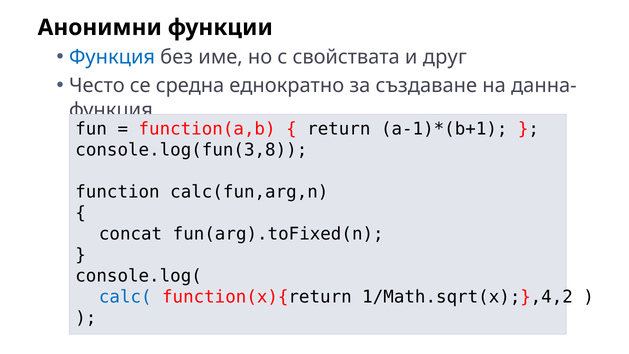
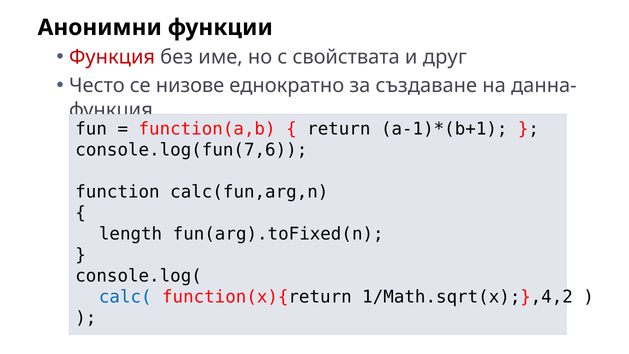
Функция at (112, 57) colour: blue -> red
средна: средна -> низове
console.log(fun(3,8: console.log(fun(3,8 -> console.log(fun(7,6
concat: concat -> length
